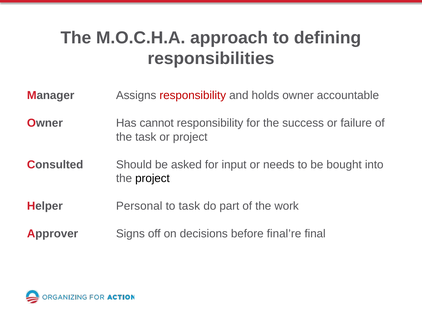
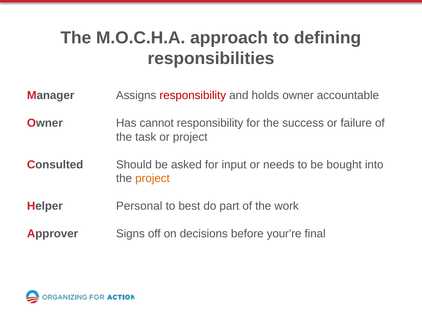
project at (152, 179) colour: black -> orange
to task: task -> best
final’re: final’re -> your’re
